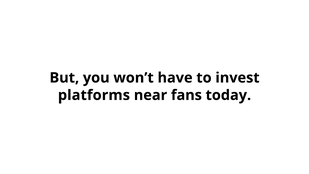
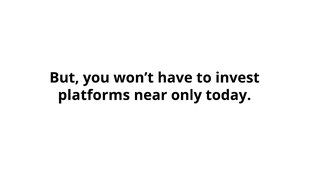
fans: fans -> only
